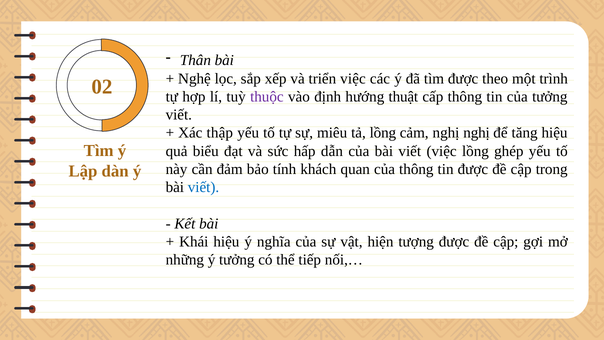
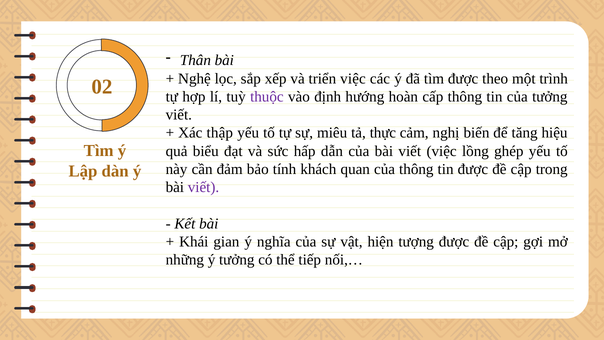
thuật: thuật -> hoàn
tả lồng: lồng -> thực
nghị nghị: nghị -> biến
viết at (203, 187) colour: blue -> purple
Khái hiệu: hiệu -> gian
